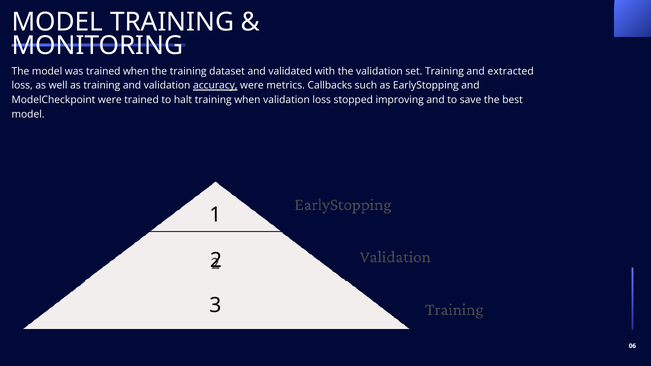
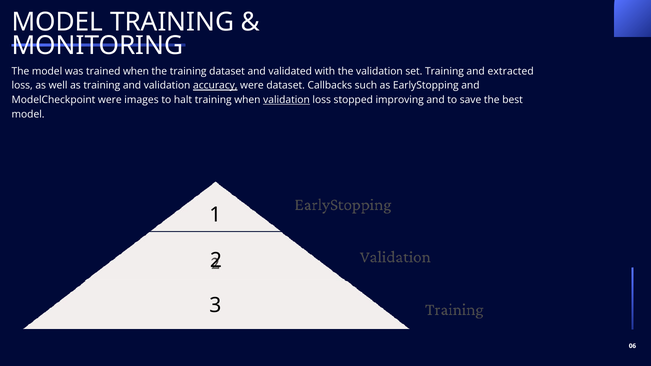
were metrics: metrics -> dataset
were trained: trained -> images
validation at (287, 100) underline: none -> present
